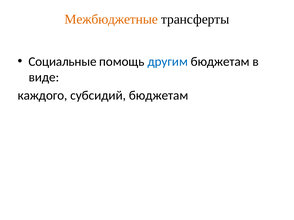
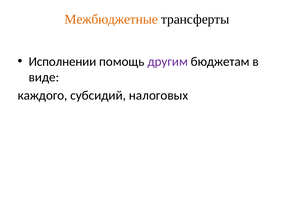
Социальные: Социальные -> Исполнении
другим colour: blue -> purple
субсидий бюджетам: бюджетам -> налоговых
